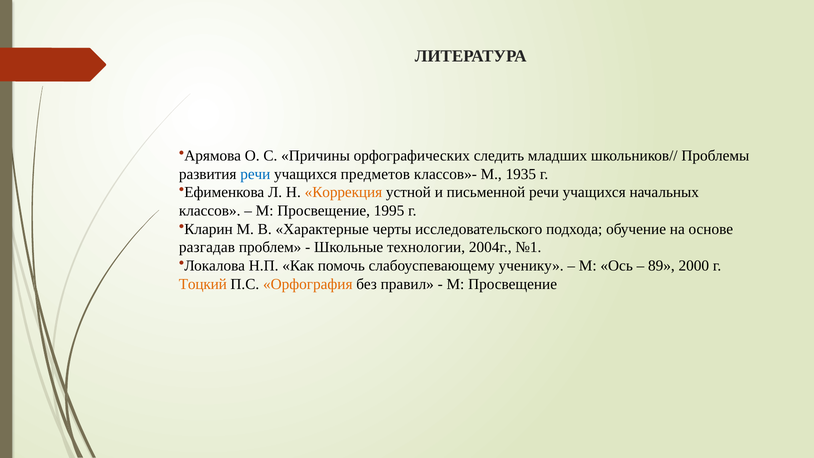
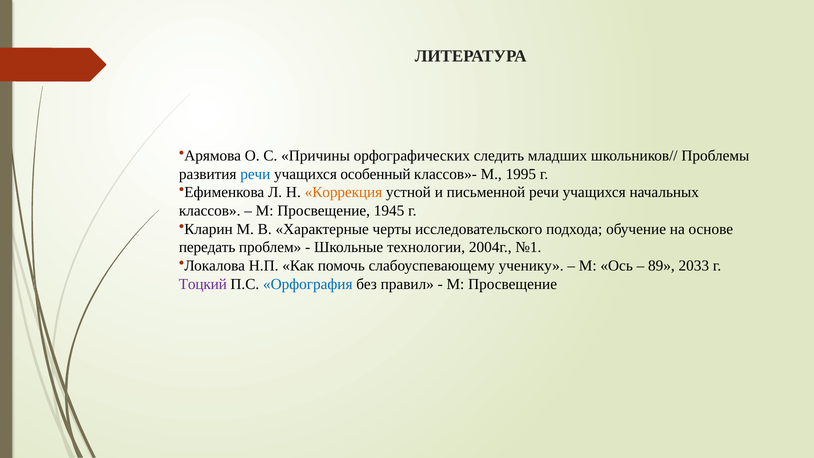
предметов: предметов -> особенный
1935: 1935 -> 1995
1995: 1995 -> 1945
разгадав: разгадав -> передать
2000: 2000 -> 2033
Тоцкий colour: orange -> purple
Орфография colour: orange -> blue
